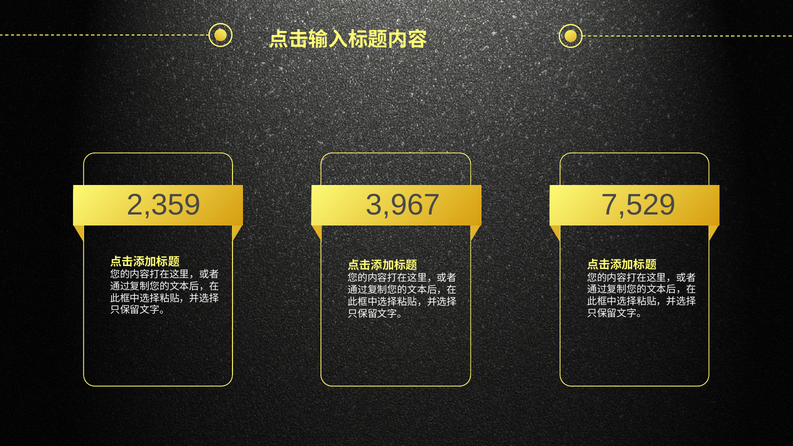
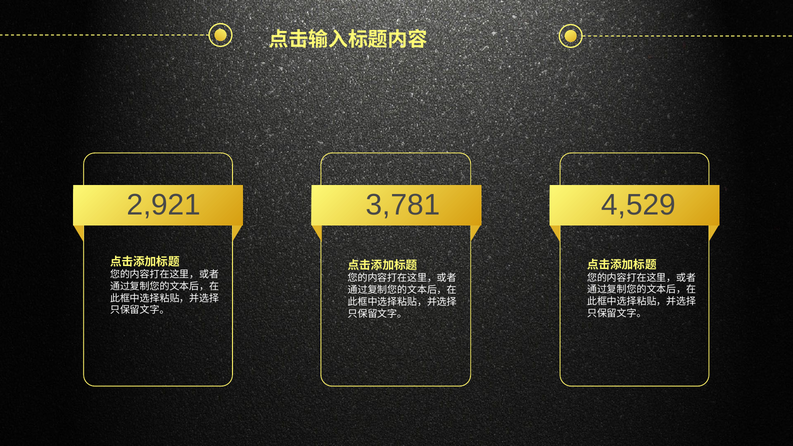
2,359: 2,359 -> 2,921
3,967: 3,967 -> 3,781
7,529: 7,529 -> 4,529
